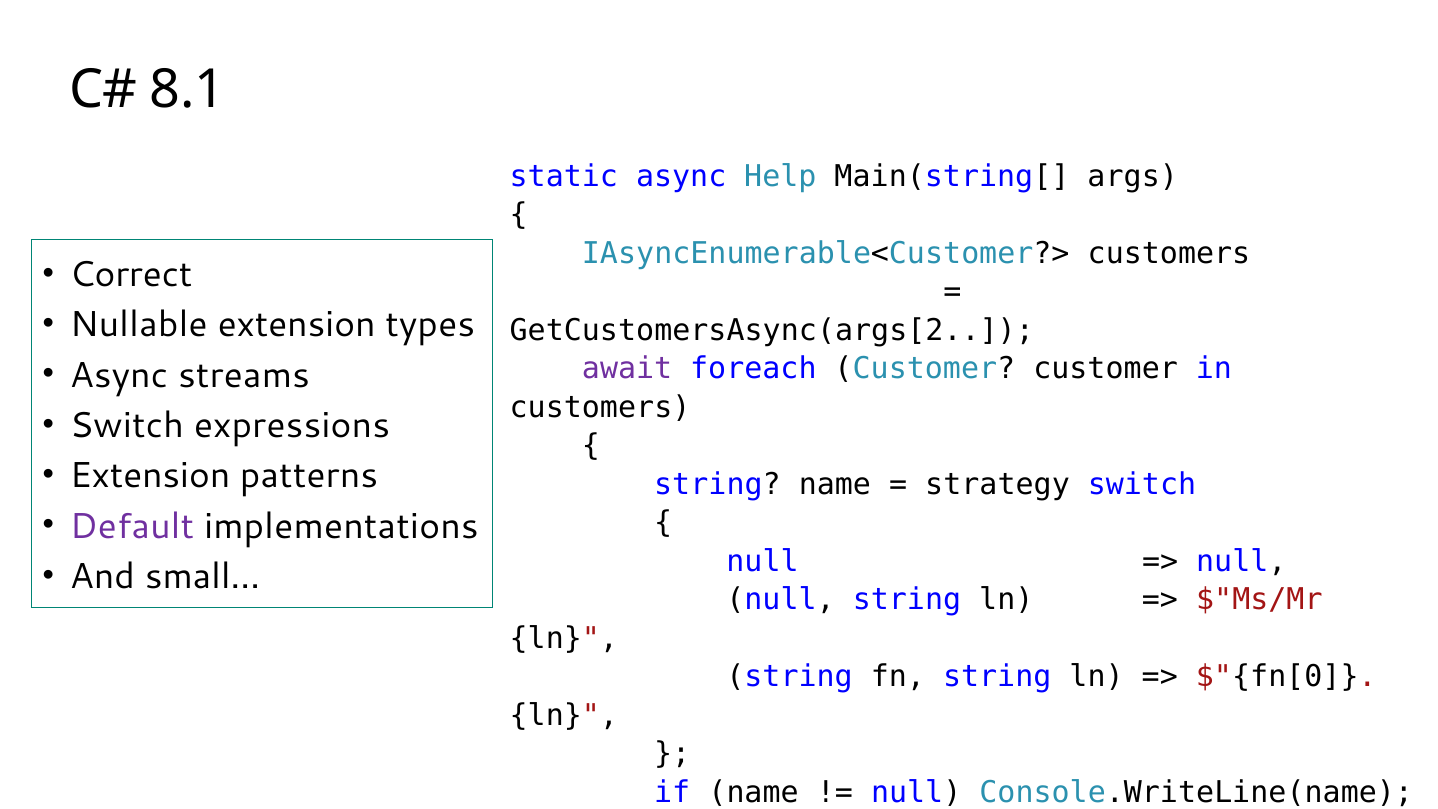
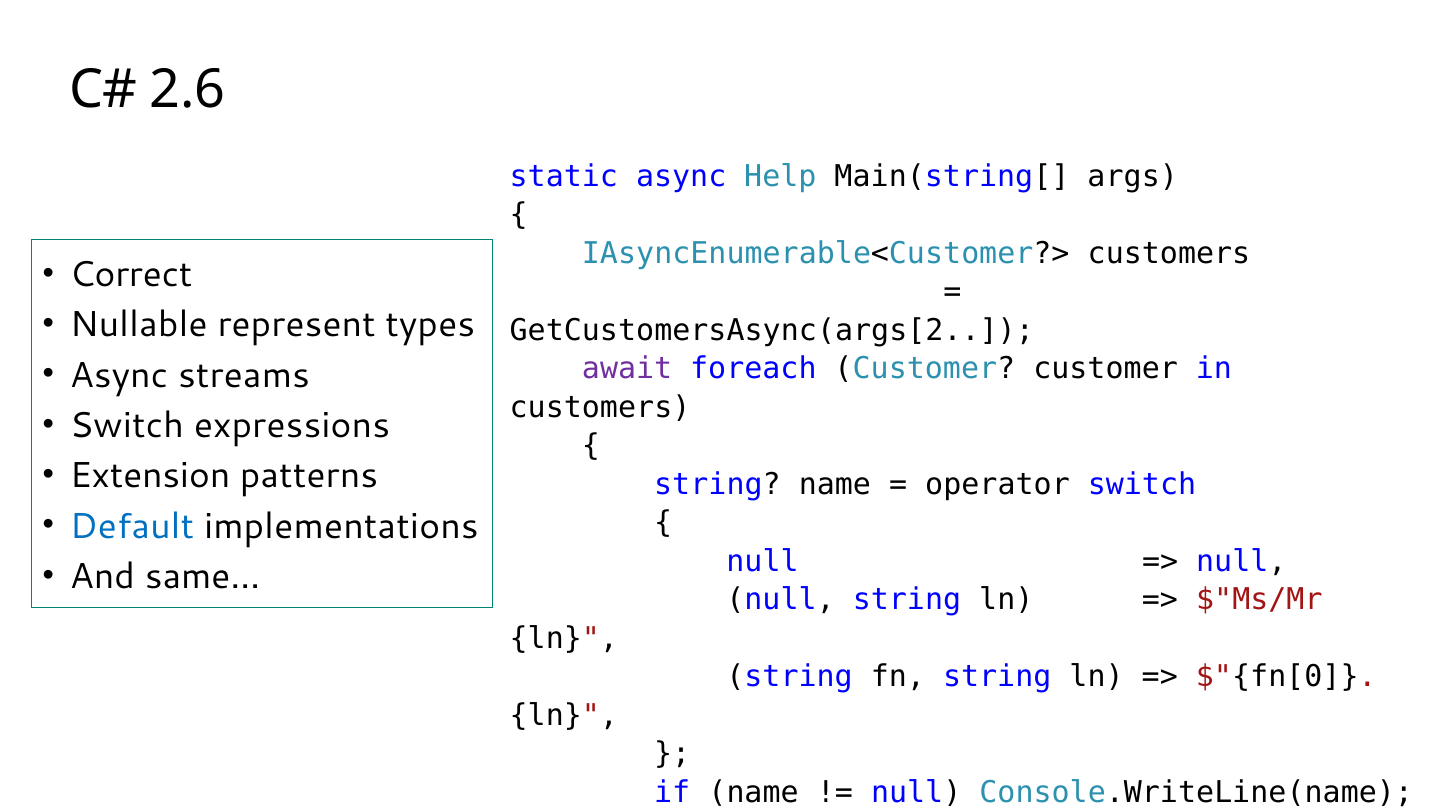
8.1: 8.1 -> 2.6
Nullable extension: extension -> represent
strategy: strategy -> operator
Default colour: purple -> blue
small…: small… -> same…
